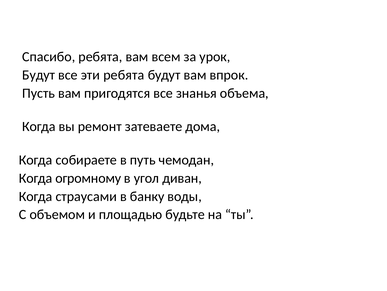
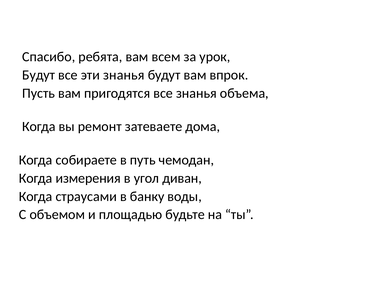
эти ребята: ребята -> знанья
огромному: огромному -> измерения
